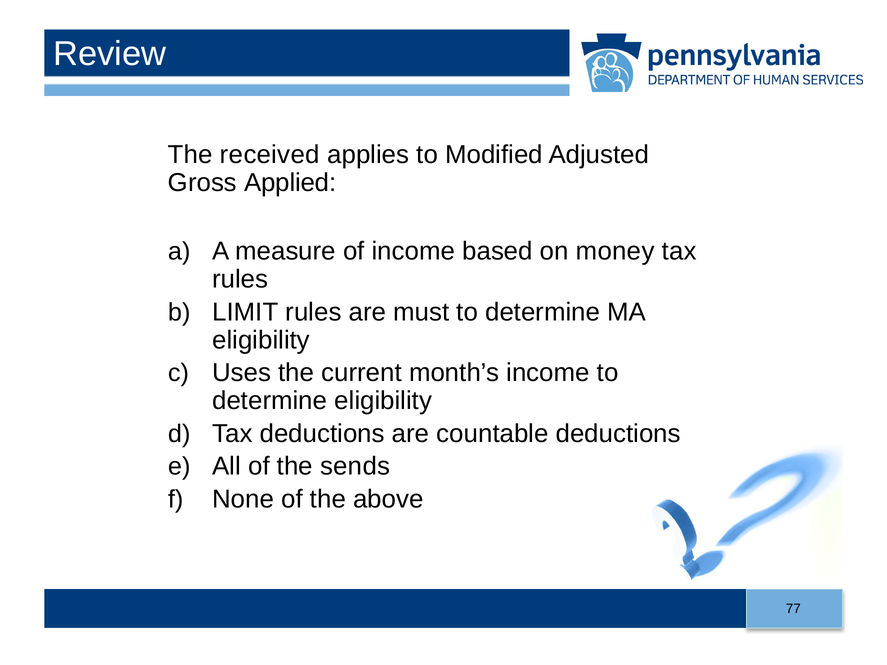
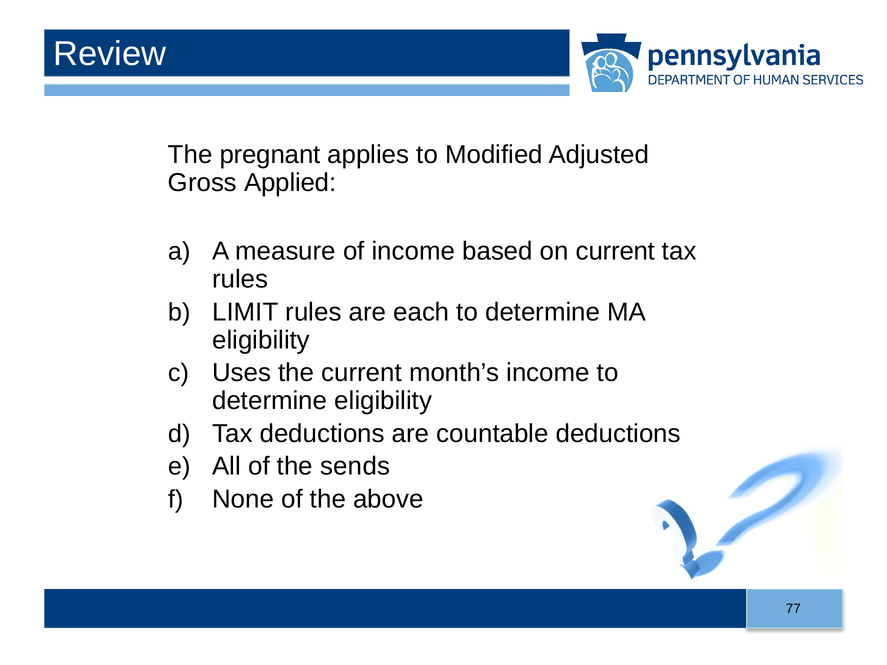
received: received -> pregnant
on money: money -> current
must: must -> each
